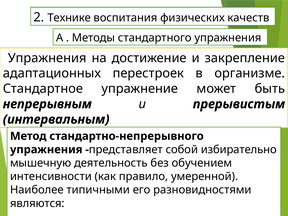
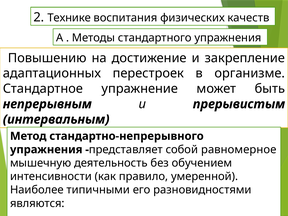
Упражнения at (47, 58): Упражнения -> Повышению
избирательно: избирательно -> равномерное
